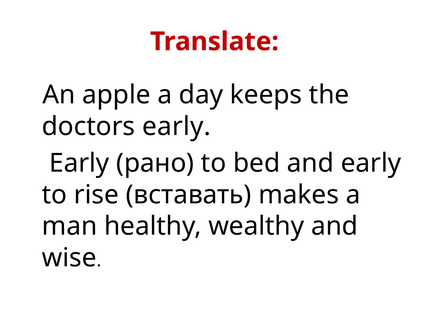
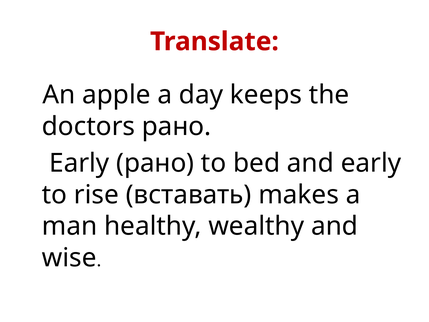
doctors early: early -> рано
